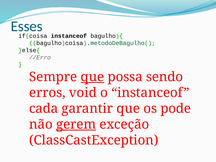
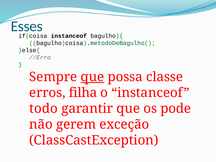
sendo: sendo -> classe
void: void -> filha
cada: cada -> todo
gerem underline: present -> none
